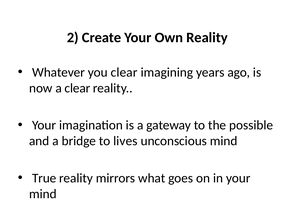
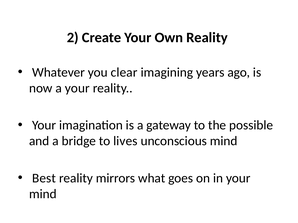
a clear: clear -> your
True: True -> Best
